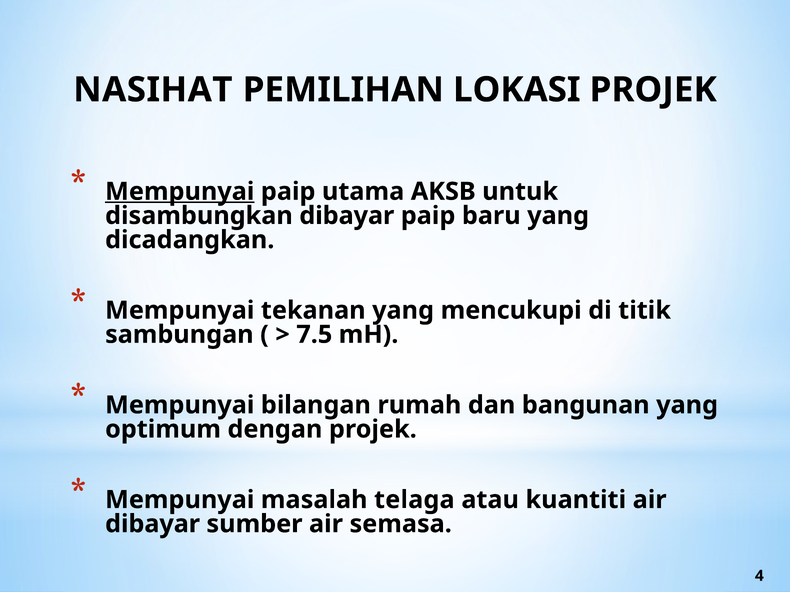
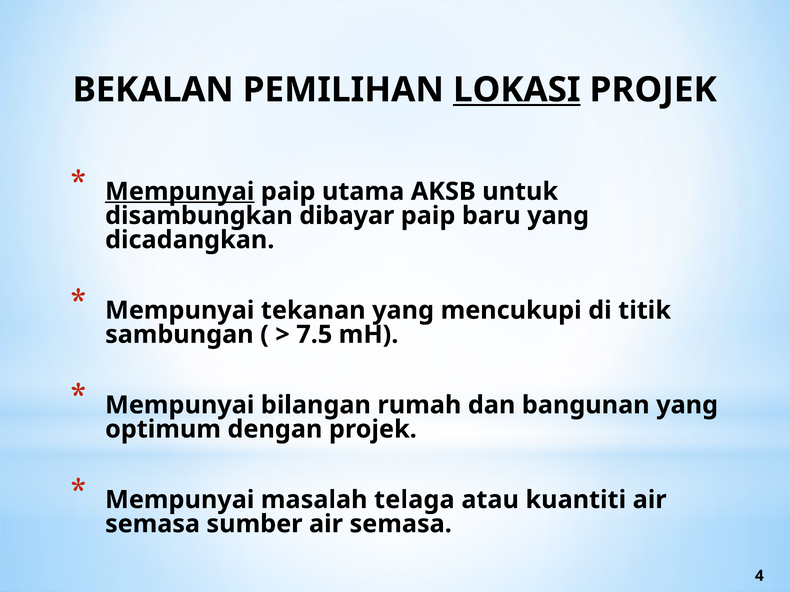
NASIHAT: NASIHAT -> BEKALAN
LOKASI underline: none -> present
dibayar at (153, 524): dibayar -> semasa
